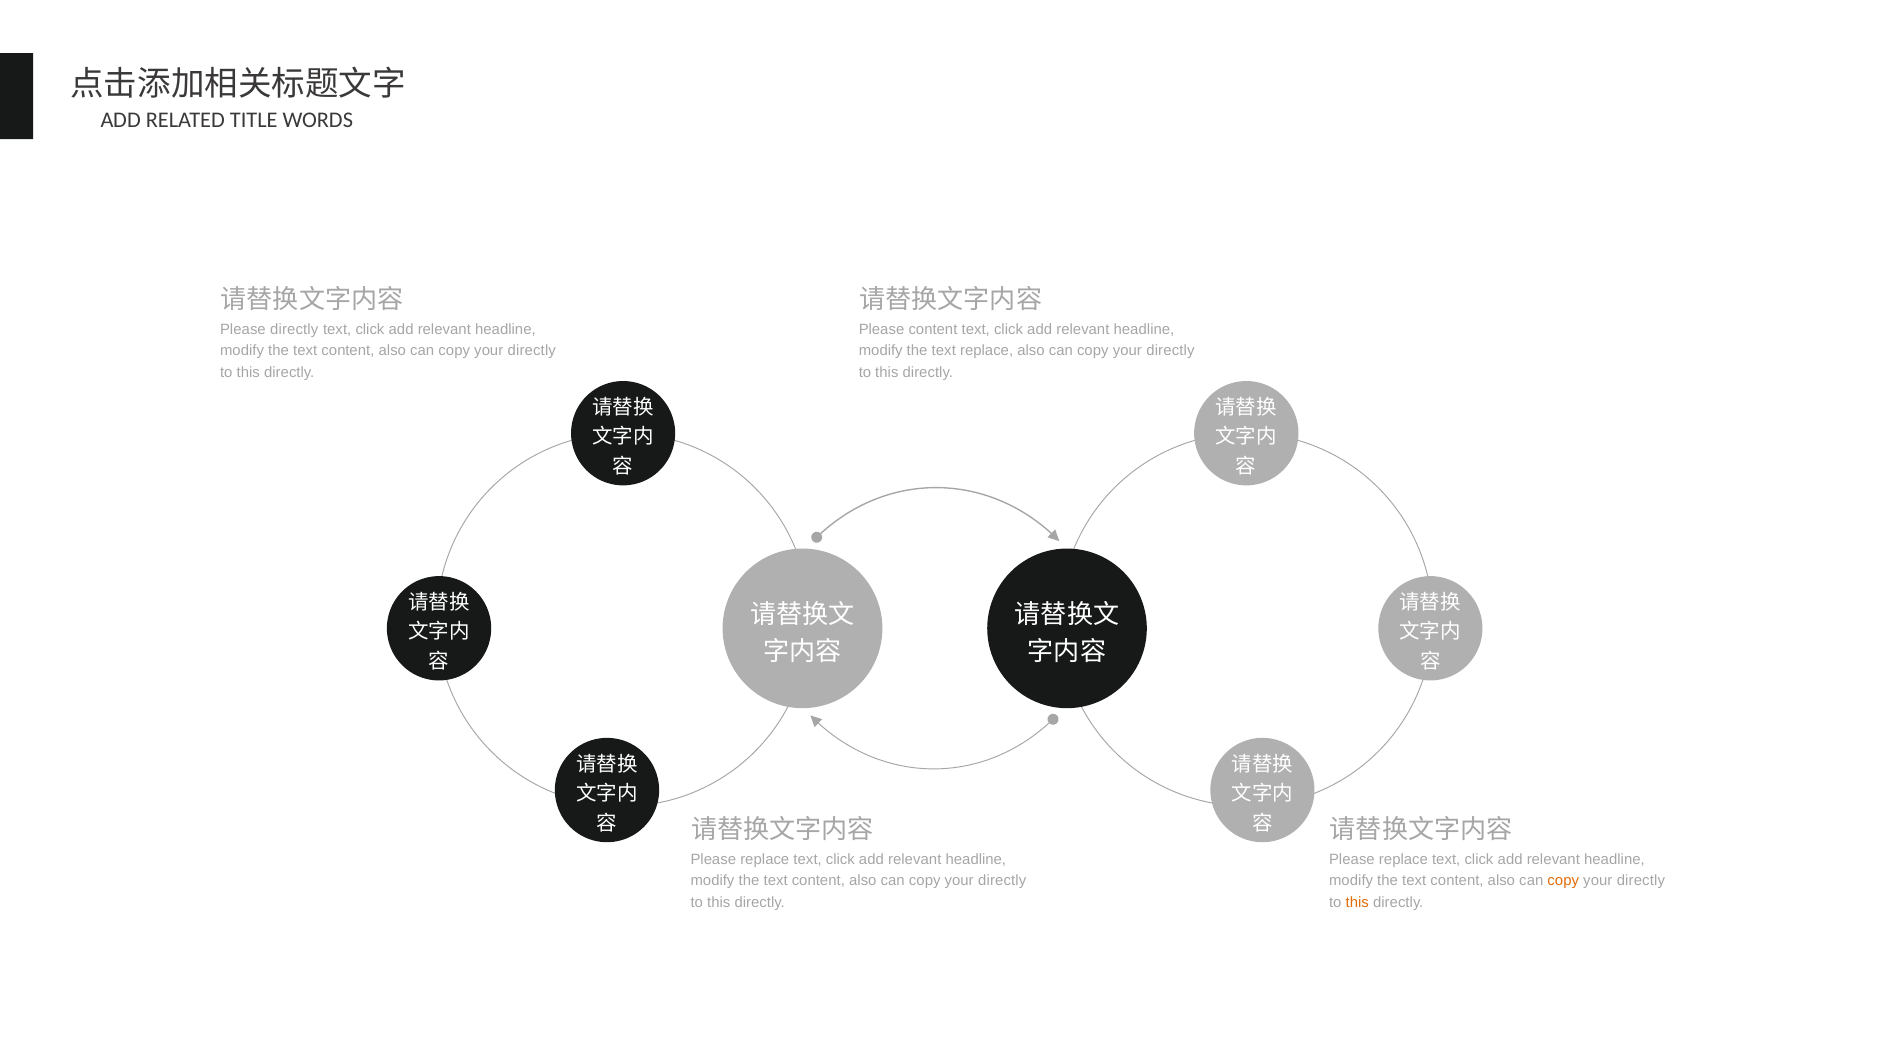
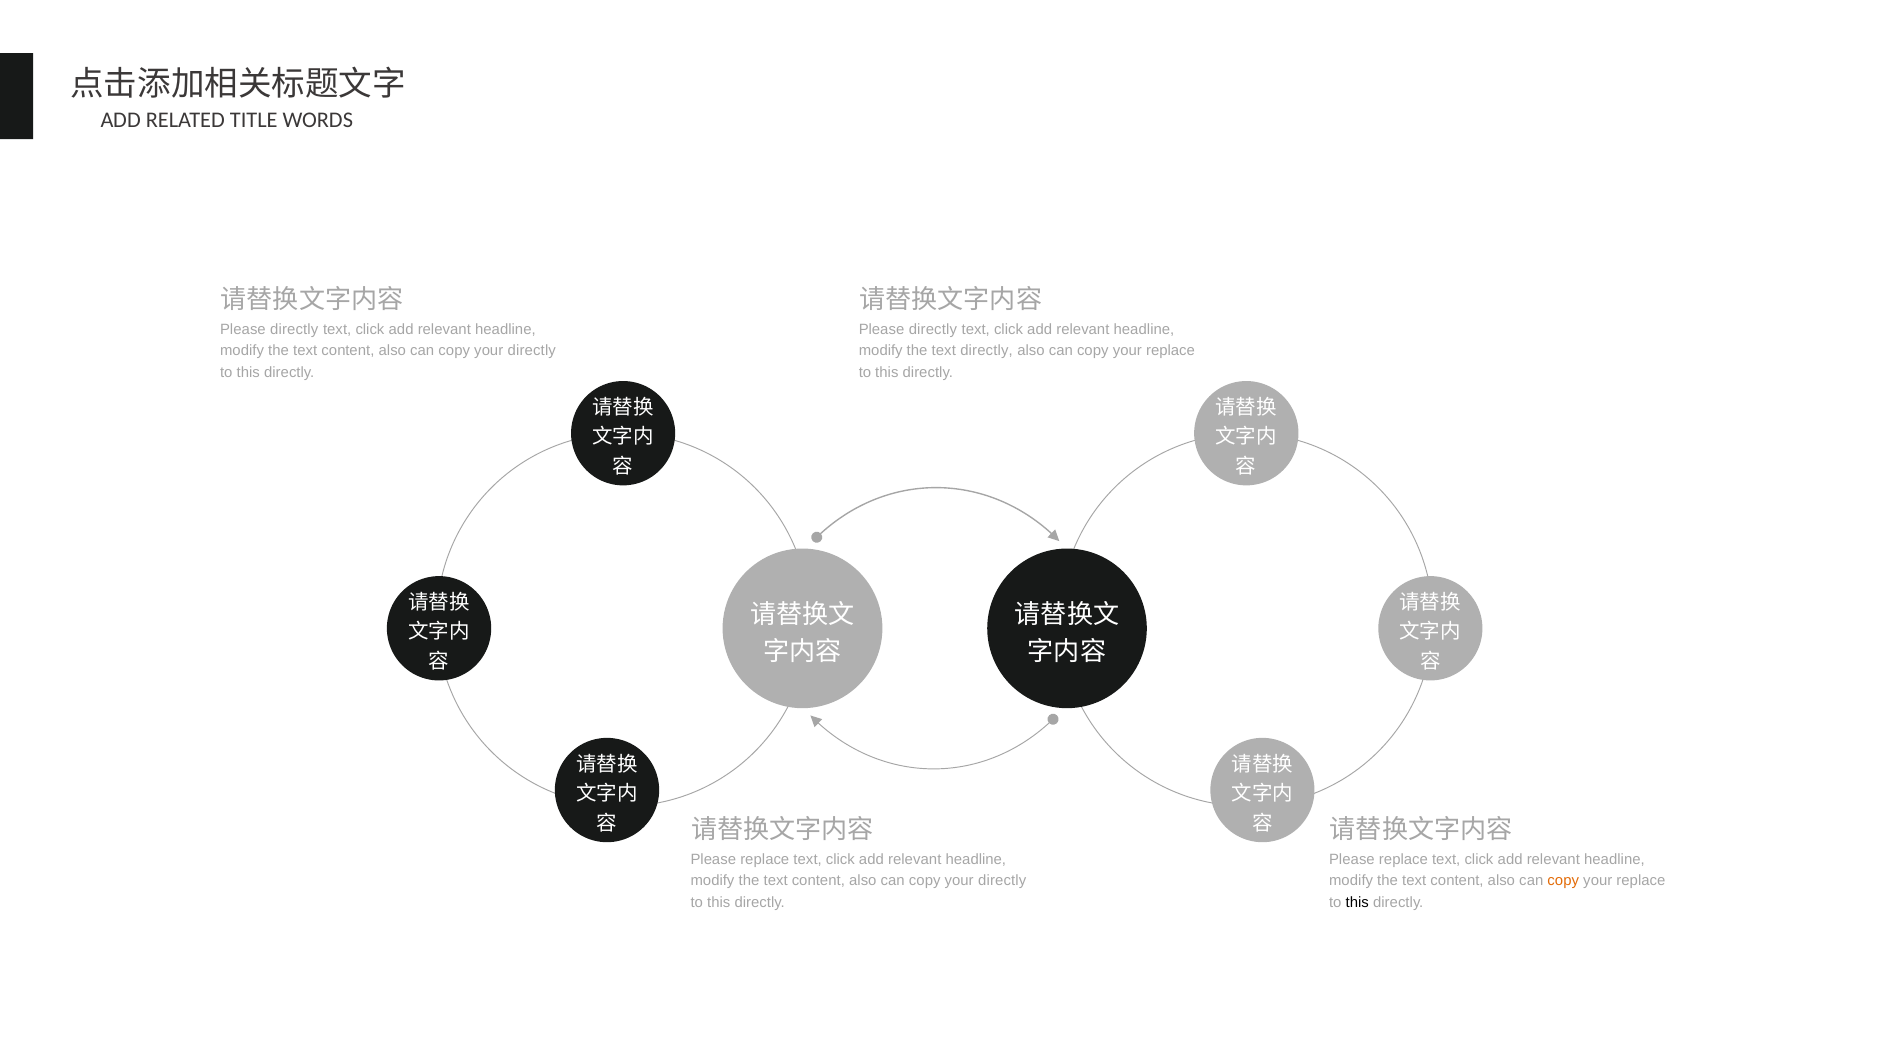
content at (933, 329): content -> directly
text replace: replace -> directly
directly at (1170, 351): directly -> replace
directly at (1641, 881): directly -> replace
this at (1357, 902) colour: orange -> black
